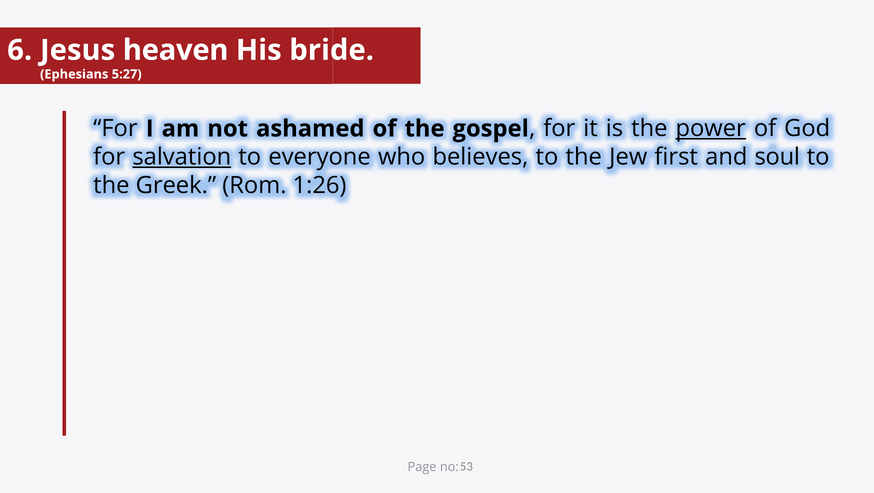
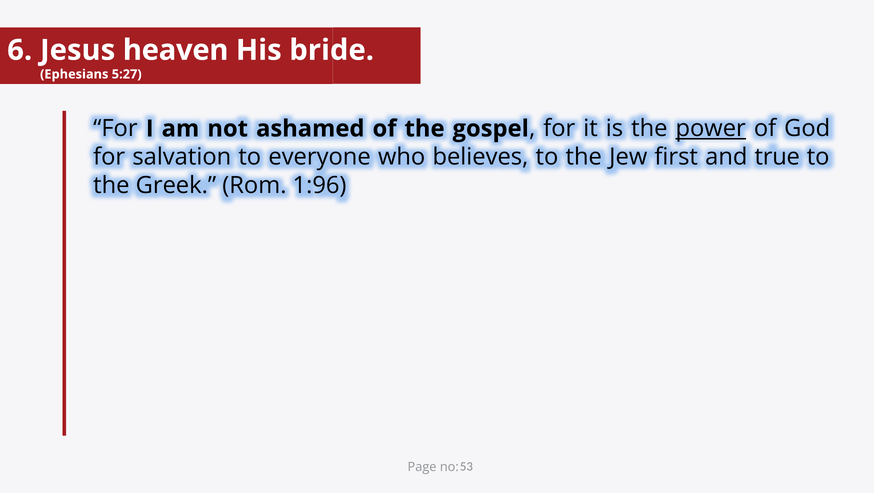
salvation underline: present -> none
soul: soul -> true
1:26: 1:26 -> 1:96
